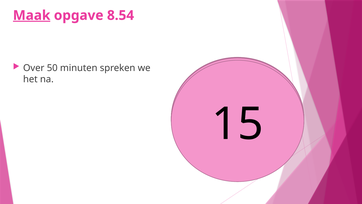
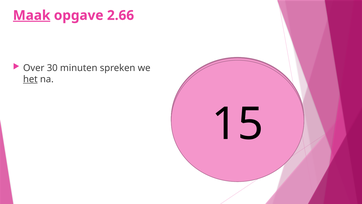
8.54: 8.54 -> 2.66
50: 50 -> 30
het underline: none -> present
